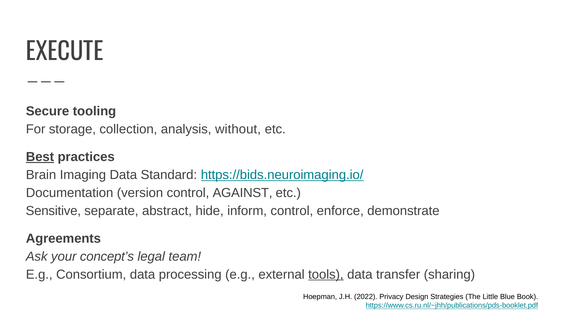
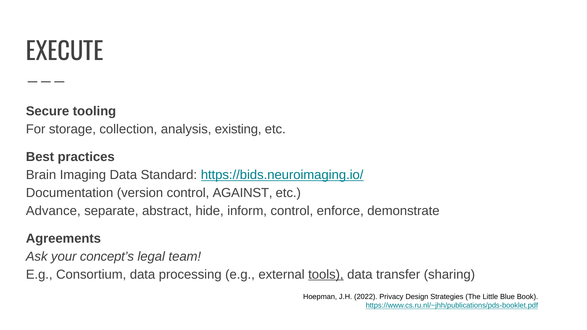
without: without -> existing
Best underline: present -> none
Sensitive: Sensitive -> Advance
